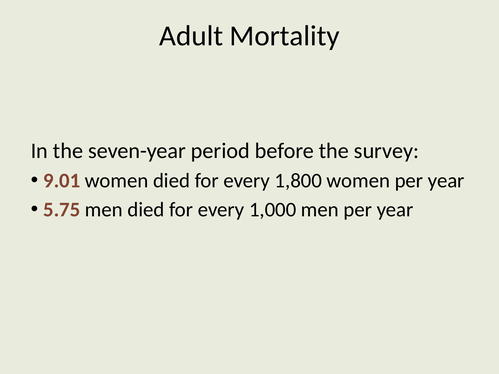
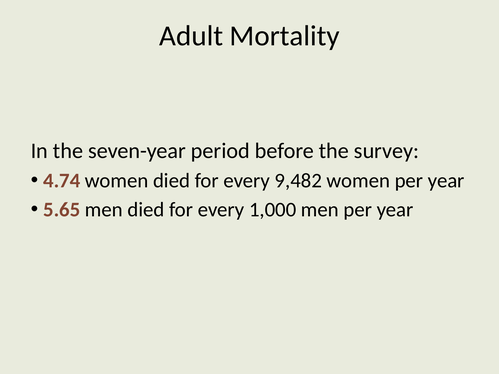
9.01: 9.01 -> 4.74
1,800: 1,800 -> 9,482
5.75: 5.75 -> 5.65
